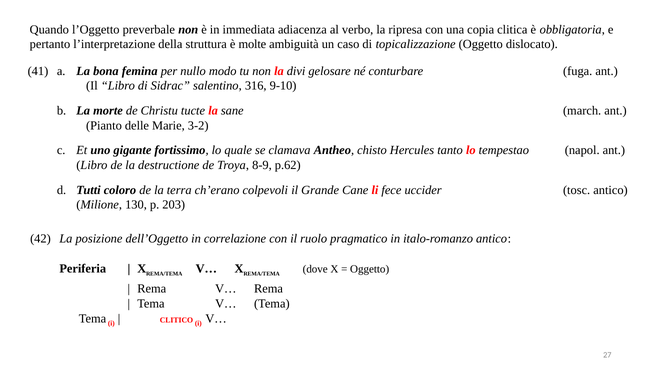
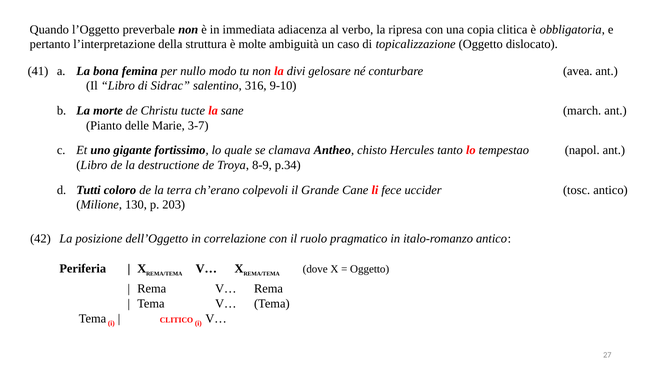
fuga: fuga -> avea
3-2: 3-2 -> 3-7
p.62: p.62 -> p.34
